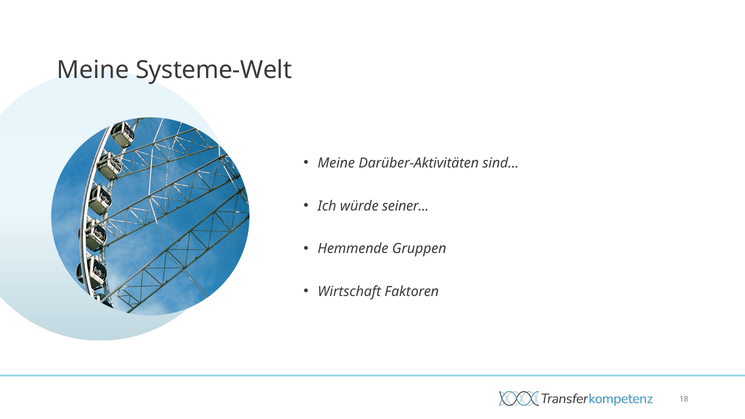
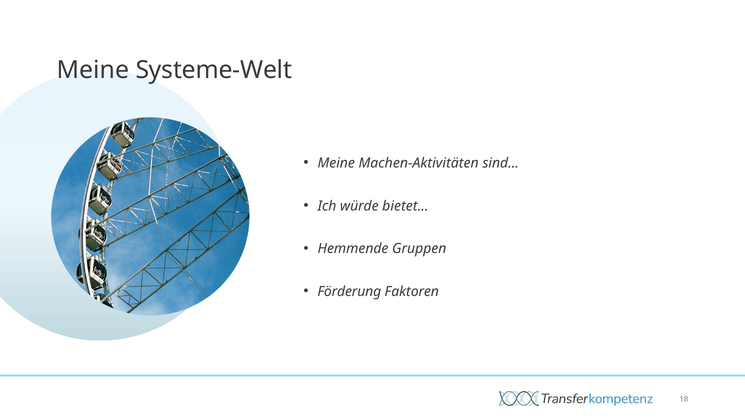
Darüber-Aktivitäten: Darüber-Aktivitäten -> Machen-Aktivitäten
seiner: seiner -> bietet
Wirtschaft: Wirtschaft -> Förderung
